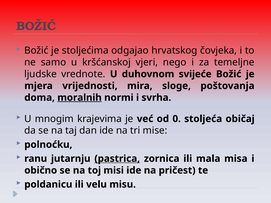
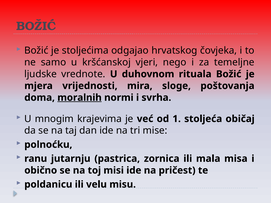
svijeće: svijeće -> rituala
0: 0 -> 1
pastrica underline: present -> none
